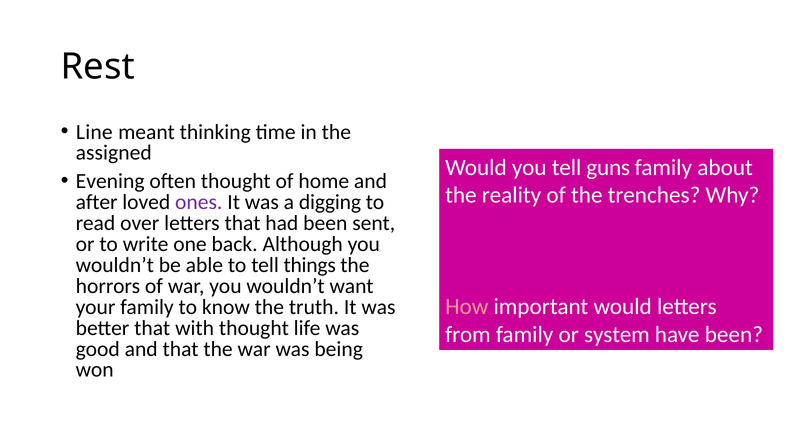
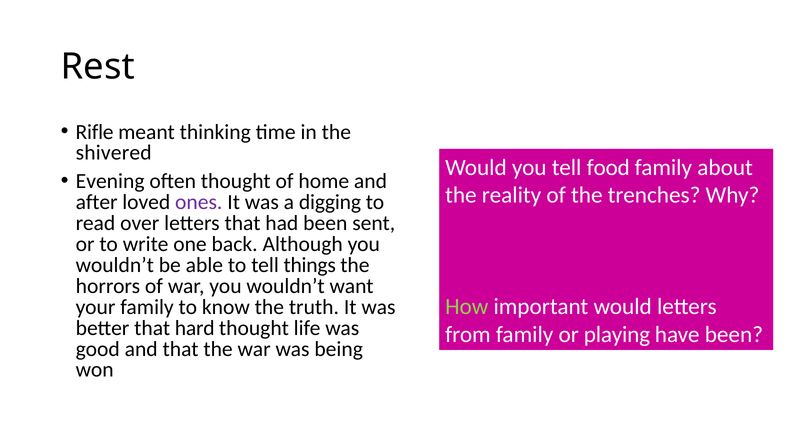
Line: Line -> Rifle
assigned: assigned -> shivered
guns: guns -> food
How colour: pink -> light green
with: with -> hard
system: system -> playing
